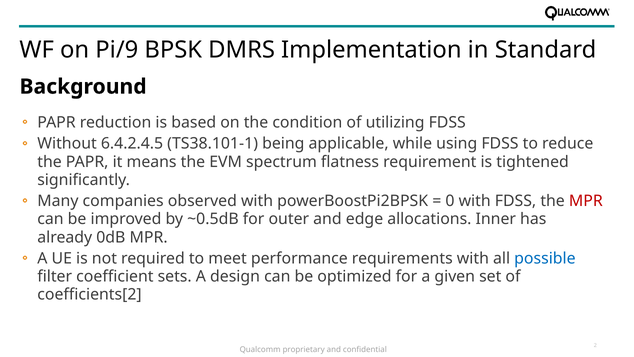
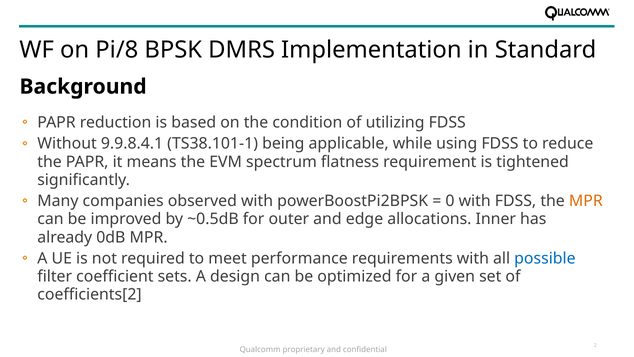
Pi/9: Pi/9 -> Pi/8
6.4.2.4.5: 6.4.2.4.5 -> 9.9.8.4.1
MPR at (586, 201) colour: red -> orange
